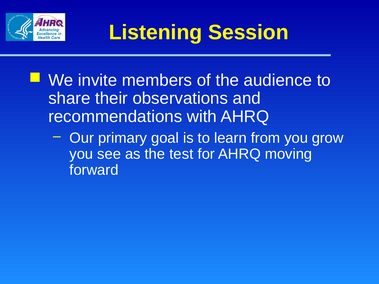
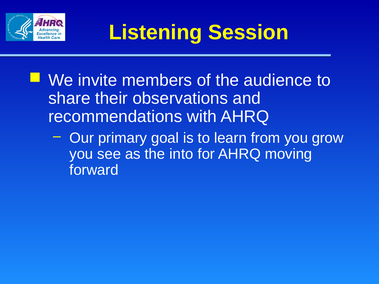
test: test -> into
